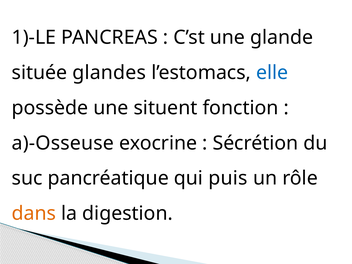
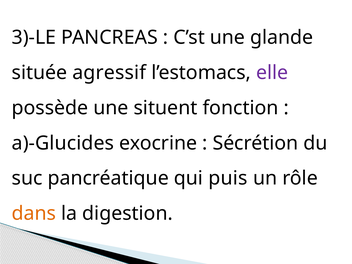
1)-LE: 1)-LE -> 3)-LE
glandes: glandes -> agressif
elle colour: blue -> purple
a)-Osseuse: a)-Osseuse -> a)-Glucides
